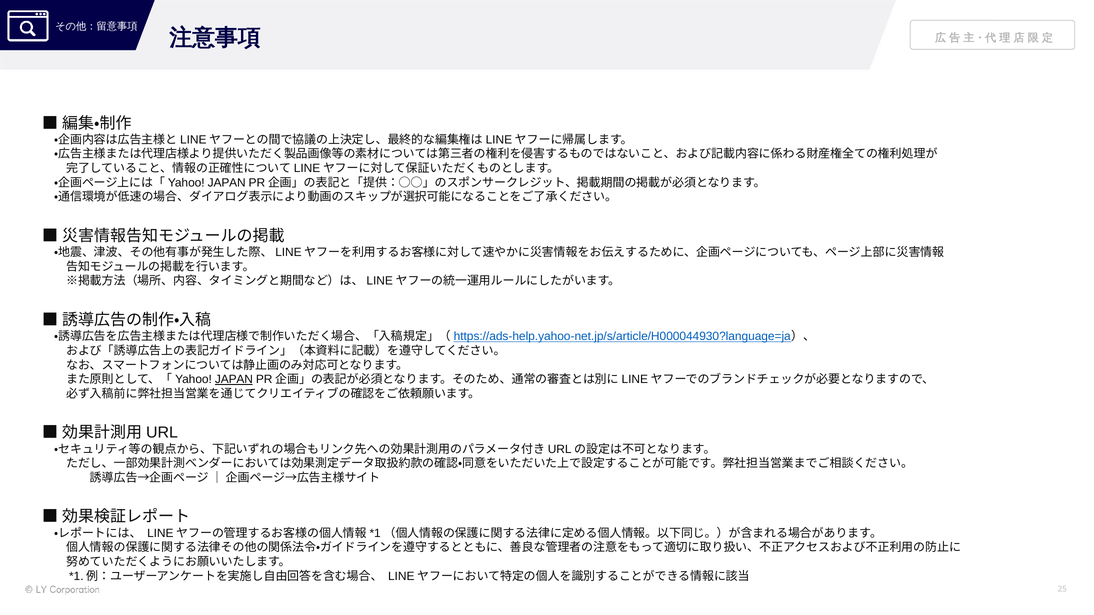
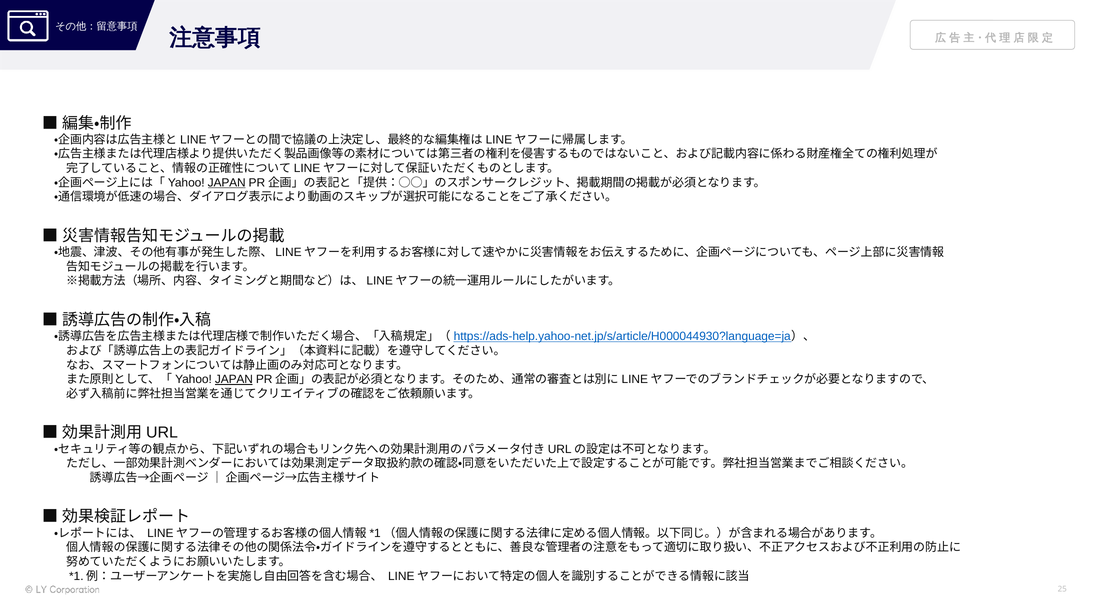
JAPAN at (227, 183) underline: none -> present
